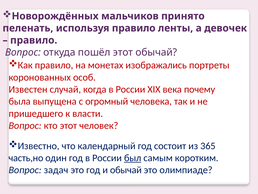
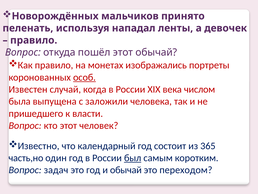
используя правило: правило -> нападал
особ underline: none -> present
почему: почему -> числом
огромный: огромный -> заложили
олимпиаде: олимпиаде -> переходом
